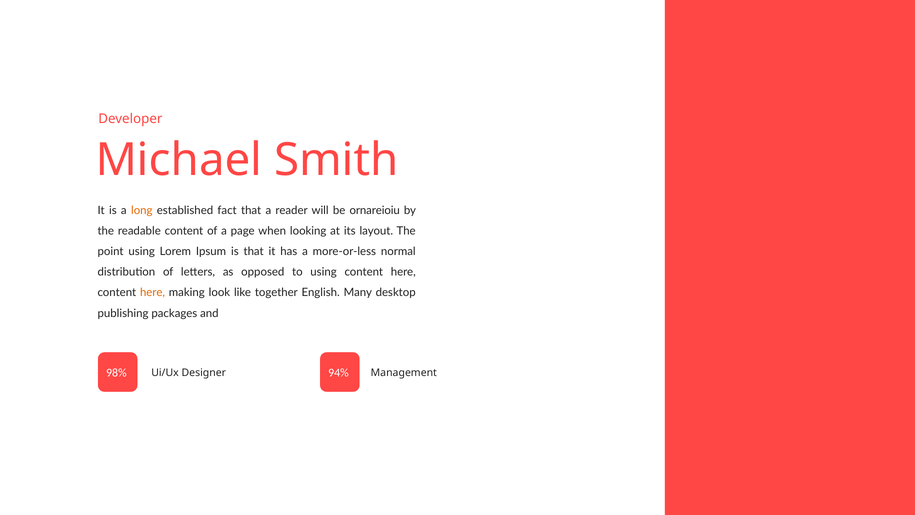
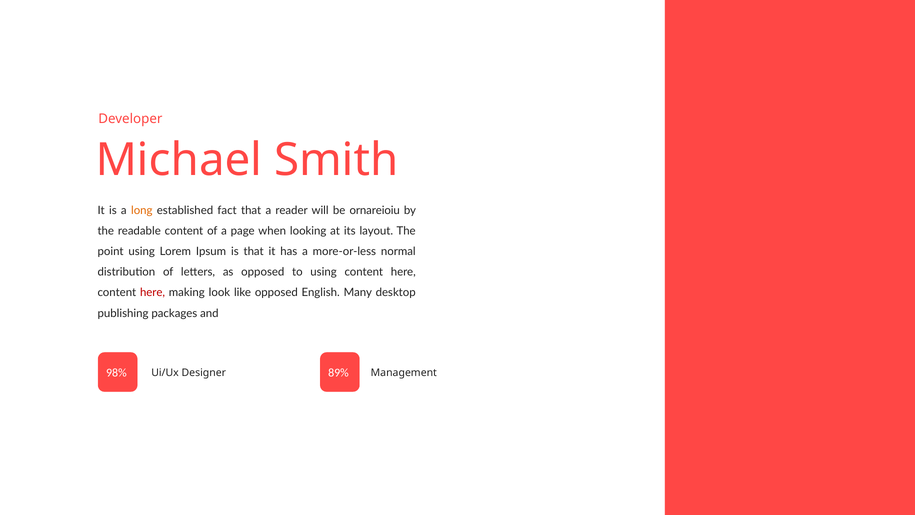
here at (153, 292) colour: orange -> red
like together: together -> opposed
94%: 94% -> 89%
